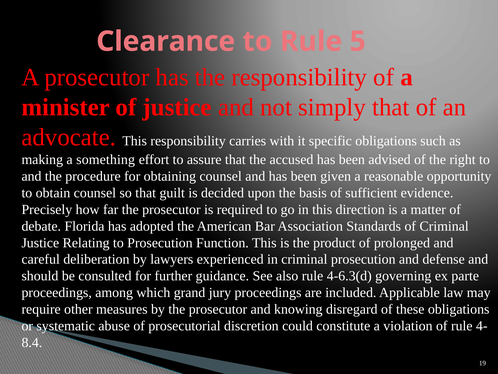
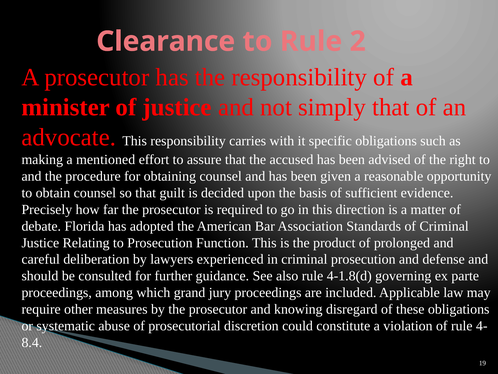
5: 5 -> 2
something: something -> mentioned
4-6.3(d: 4-6.3(d -> 4-1.8(d
